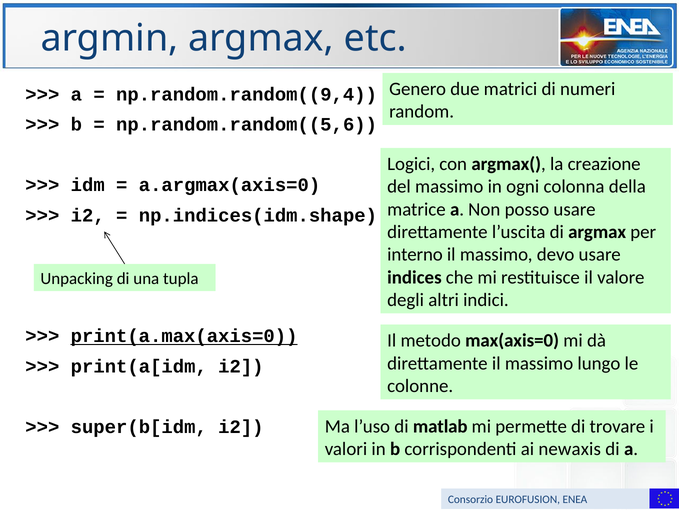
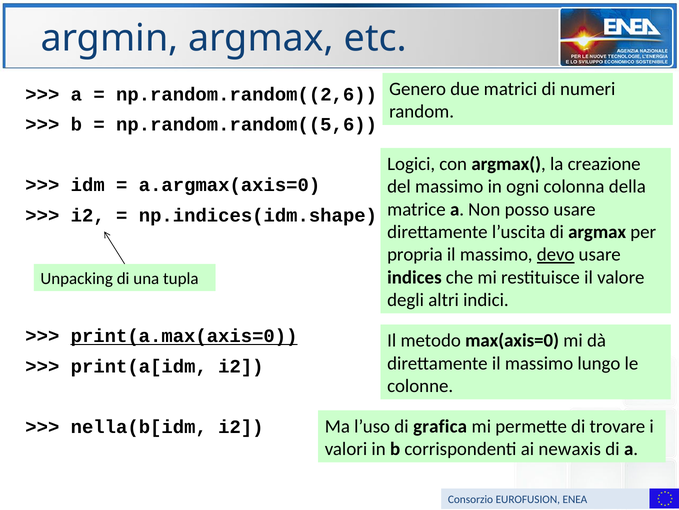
np.random.random((9,4: np.random.random((9,4 -> np.random.random((2,6
interno: interno -> propria
devo underline: none -> present
matlab: matlab -> grafica
super(b[idm: super(b[idm -> nella(b[idm
